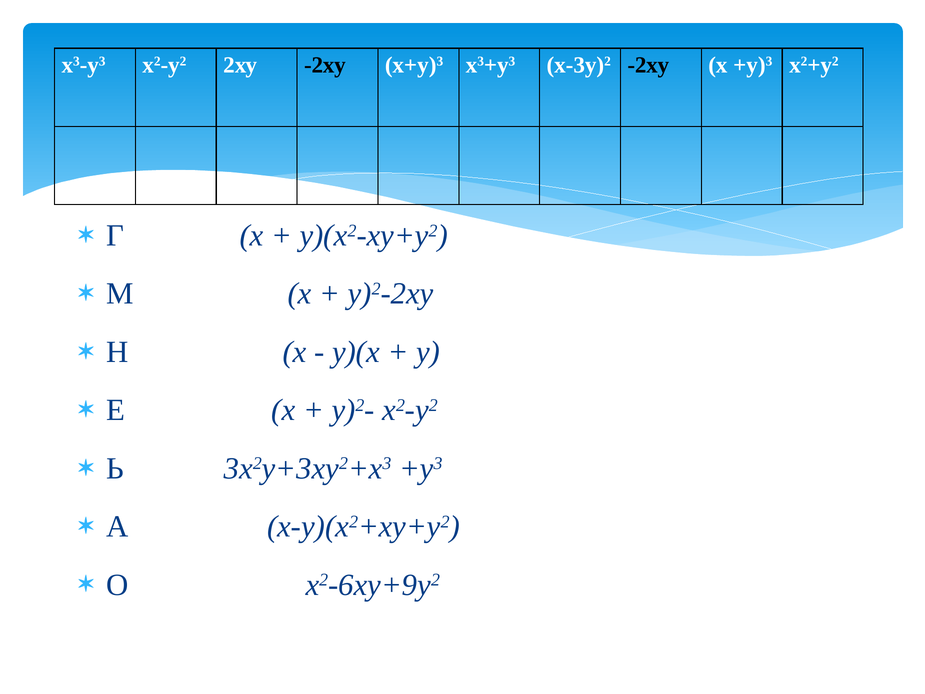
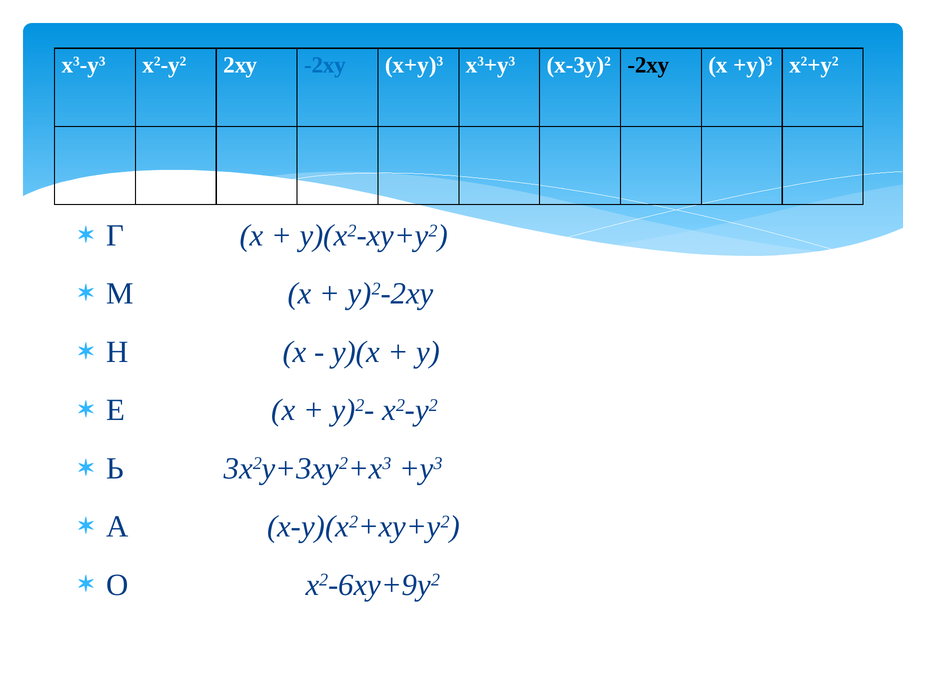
-2ху at (325, 65) colour: black -> blue
